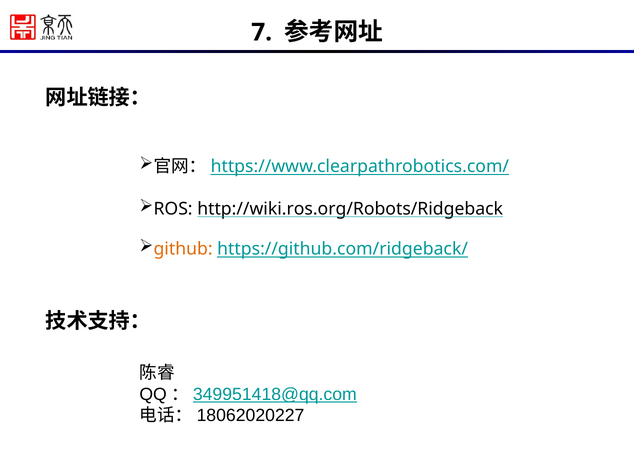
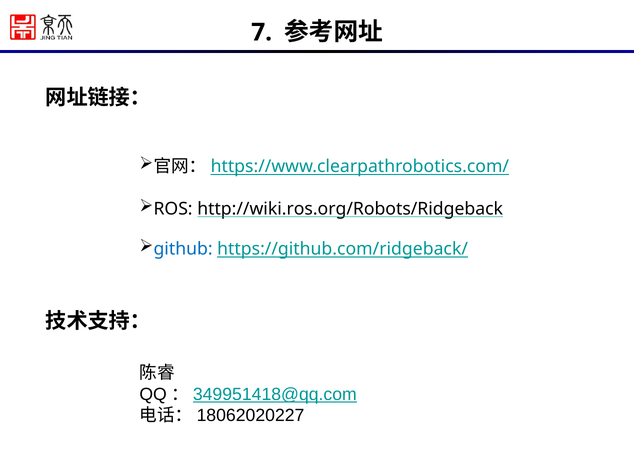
github colour: orange -> blue
